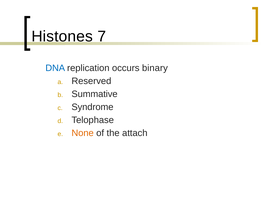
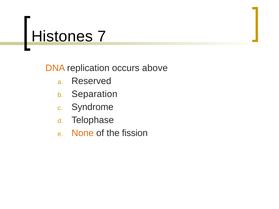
DNA colour: blue -> orange
binary: binary -> above
Summative: Summative -> Separation
attach: attach -> fission
